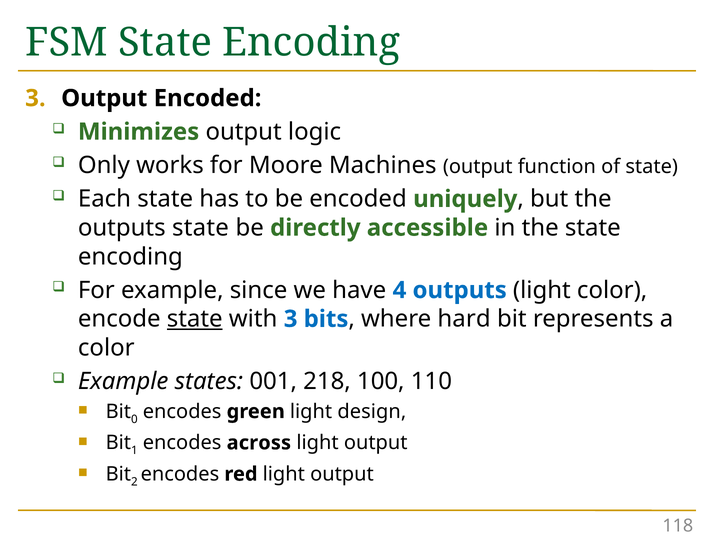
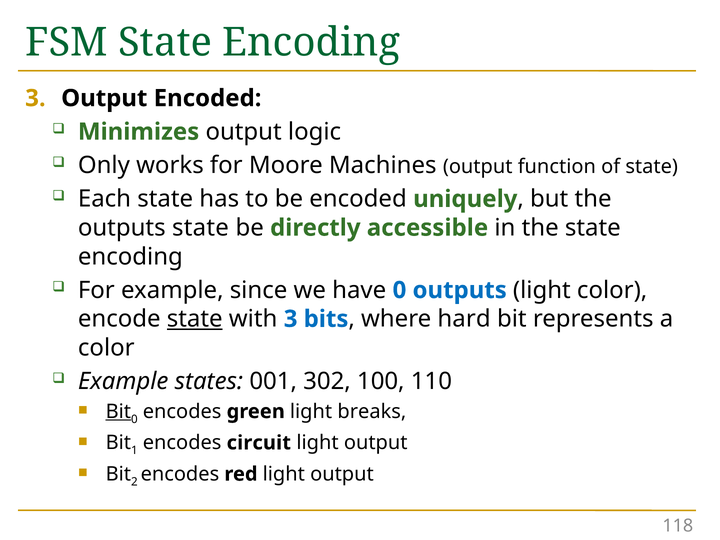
have 4: 4 -> 0
218: 218 -> 302
Bit at (118, 412) underline: none -> present
design: design -> breaks
across: across -> circuit
